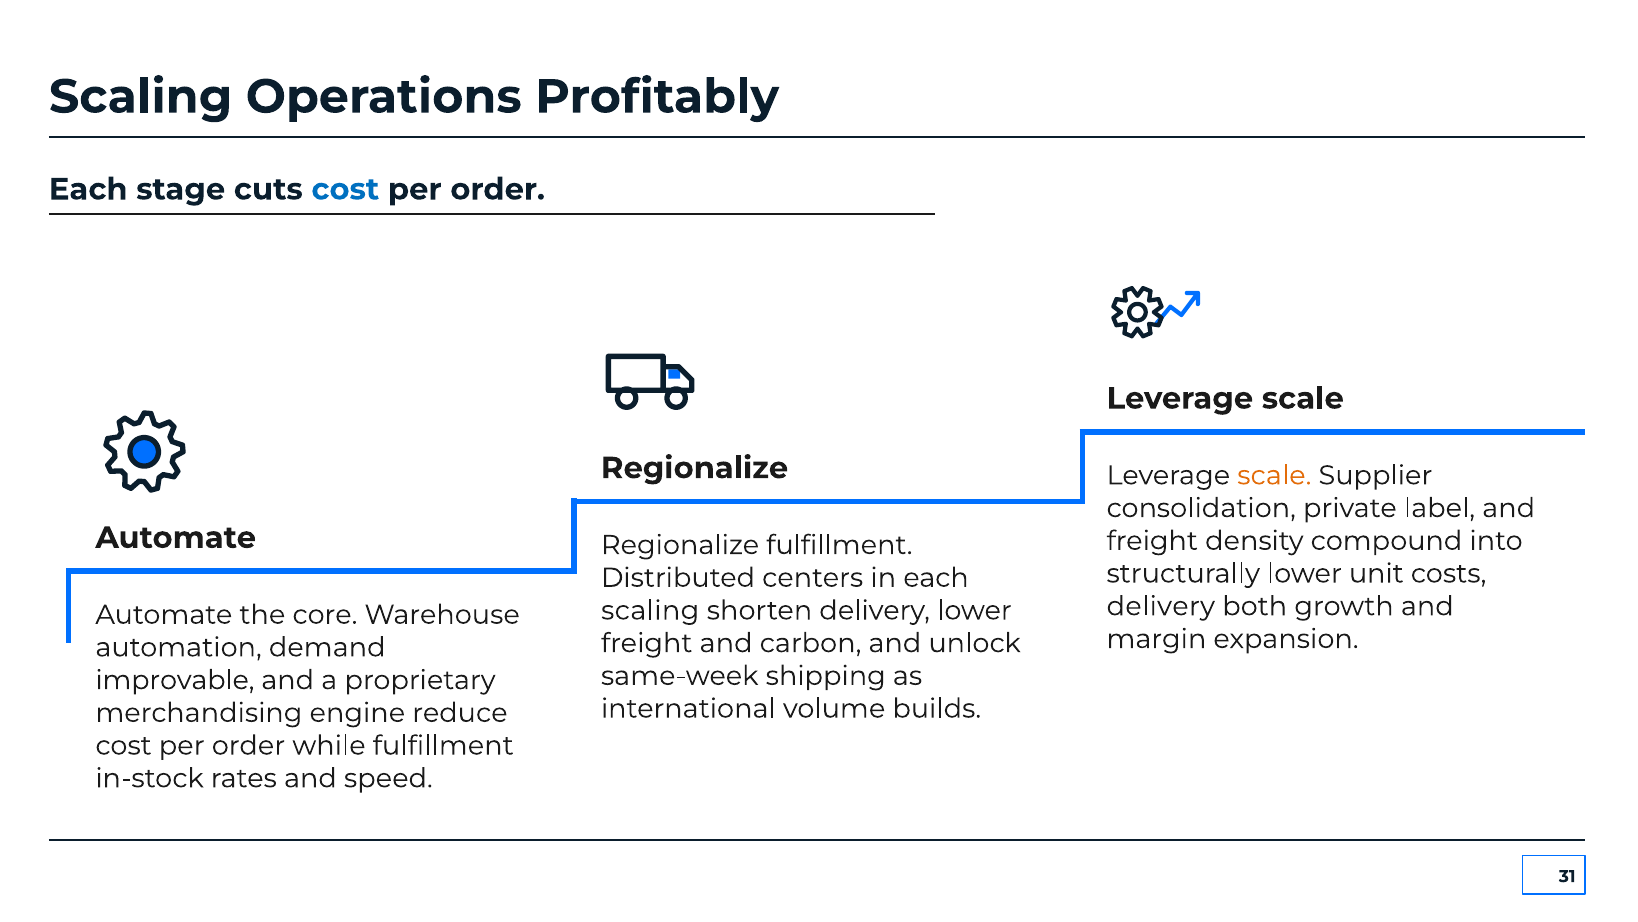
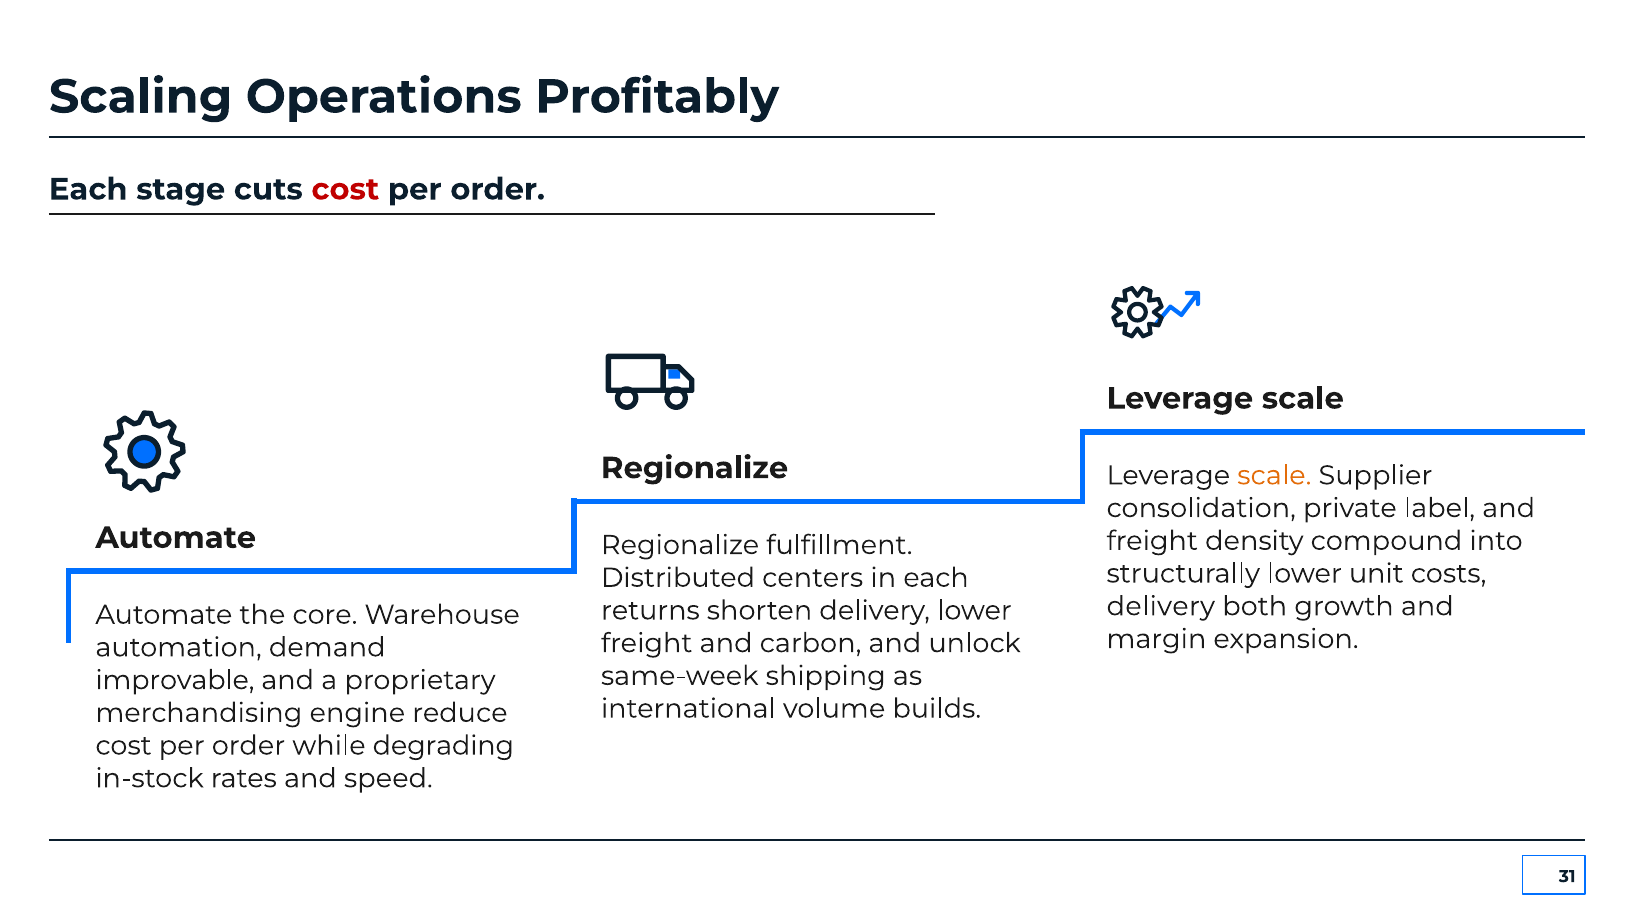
cost at (345, 189) colour: blue -> red
scaling at (650, 610): scaling -> returns
while fulfillment: fulfillment -> degrading
